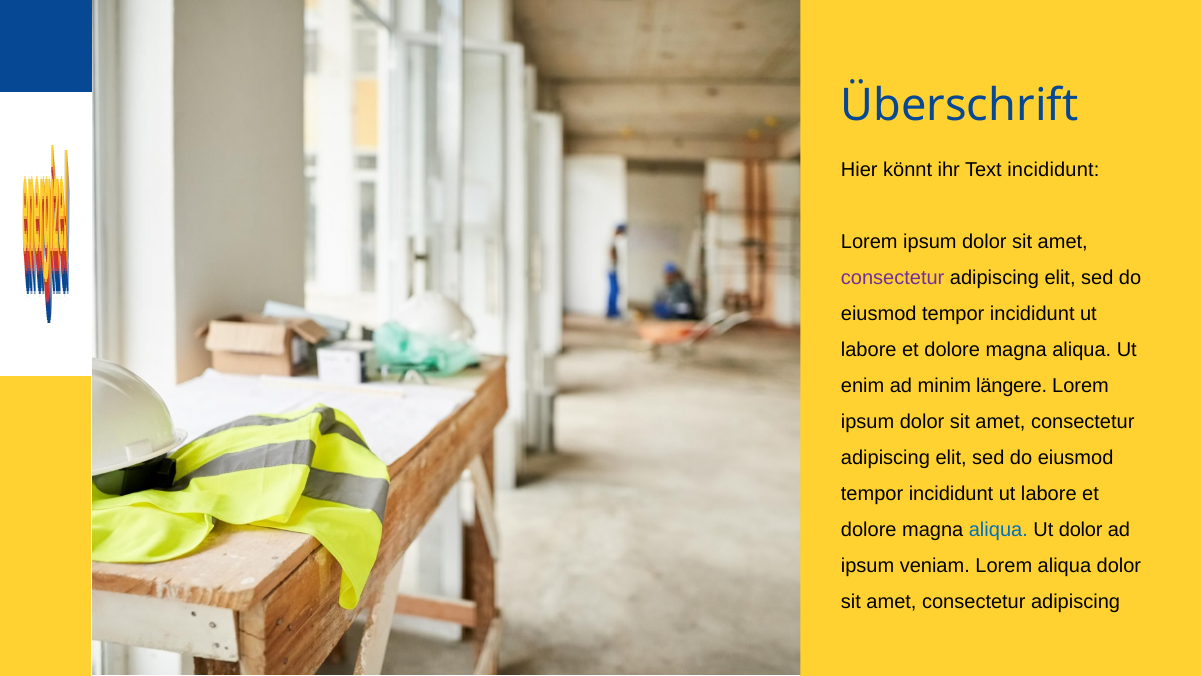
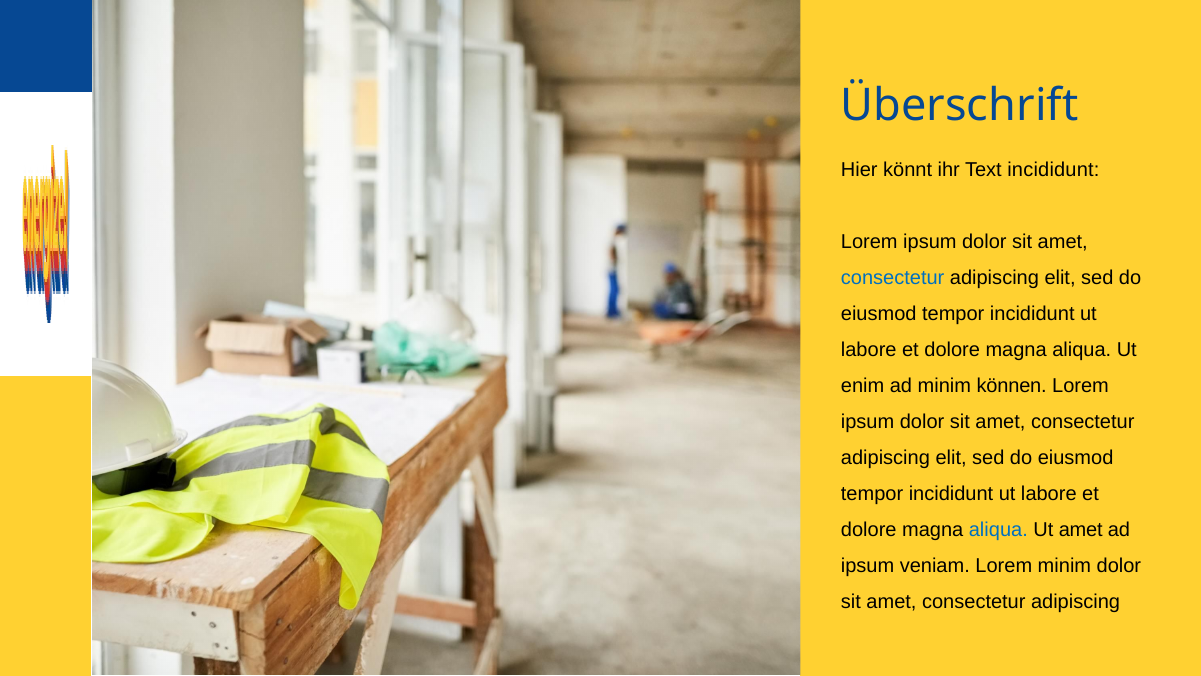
consectetur at (893, 278) colour: purple -> blue
längere: längere -> können
Ut dolor: dolor -> amet
Lorem aliqua: aliqua -> minim
